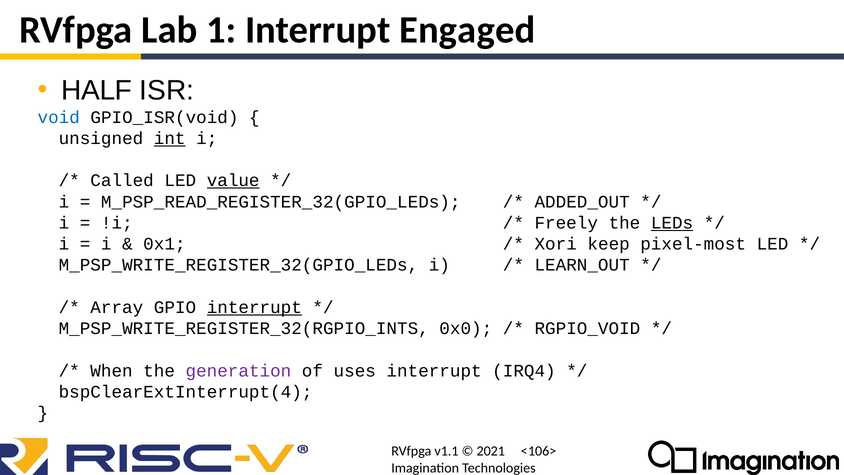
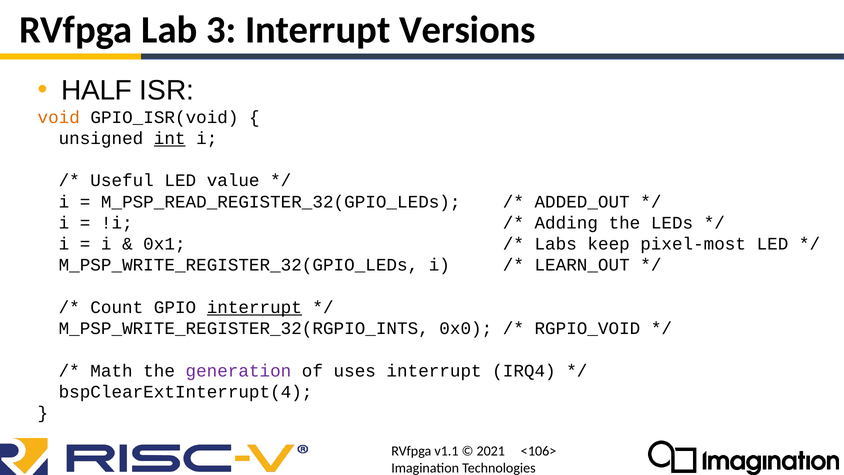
1: 1 -> 3
Engaged: Engaged -> Versions
void colour: blue -> orange
Called: Called -> Useful
value underline: present -> none
Freely: Freely -> Adding
LEDs underline: present -> none
Xori: Xori -> Labs
Array: Array -> Count
When: When -> Math
